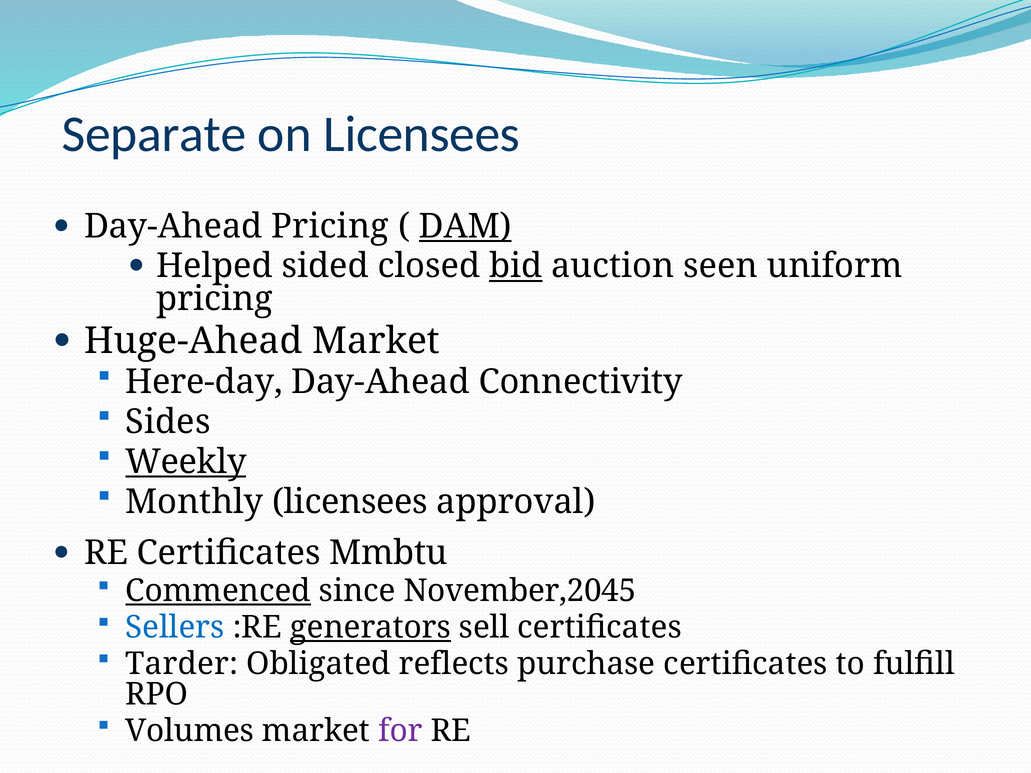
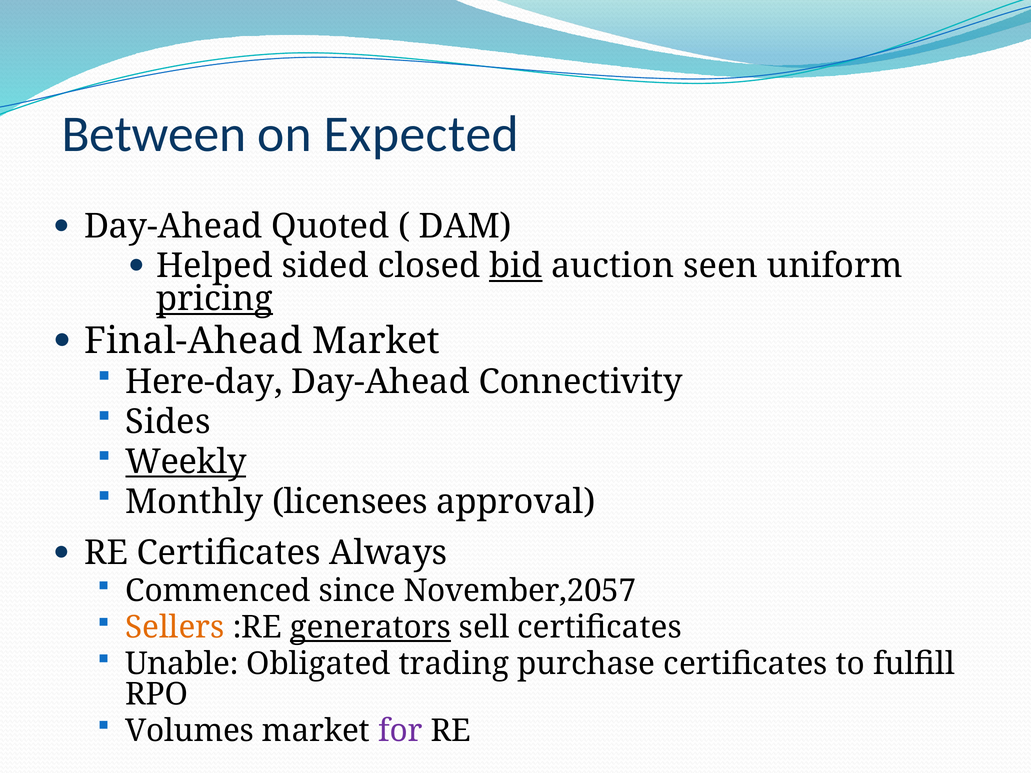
Separate: Separate -> Between
on Licensees: Licensees -> Expected
Day-Ahead Pricing: Pricing -> Quoted
DAM underline: present -> none
pricing at (215, 299) underline: none -> present
Huge-Ahead: Huge-Ahead -> Final-Ahead
Mmbtu: Mmbtu -> Always
Commenced underline: present -> none
November,2045: November,2045 -> November,2057
Sellers colour: blue -> orange
Tarder: Tarder -> Unable
reflects: reflects -> trading
